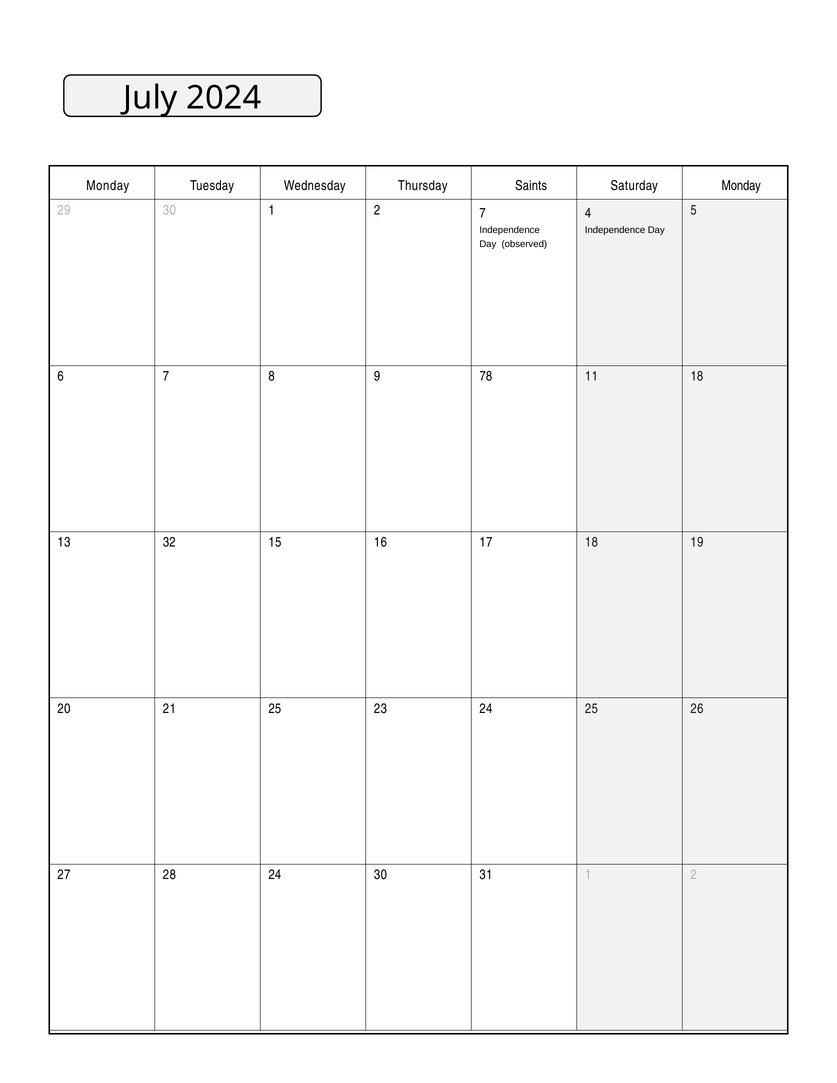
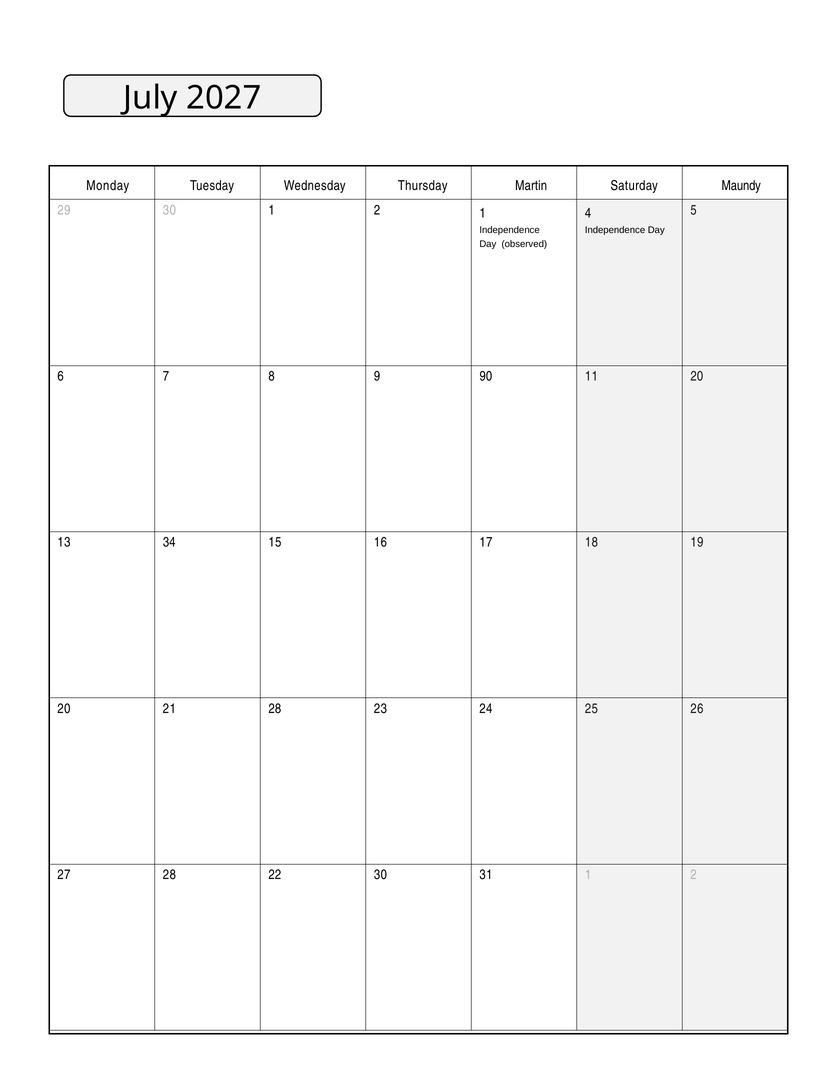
2024: 2024 -> 2027
Saints: Saints -> Martin
Saturday Monday: Monday -> Maundy
2 7: 7 -> 1
78: 78 -> 90
11 18: 18 -> 20
32: 32 -> 34
21 25: 25 -> 28
28 24: 24 -> 22
